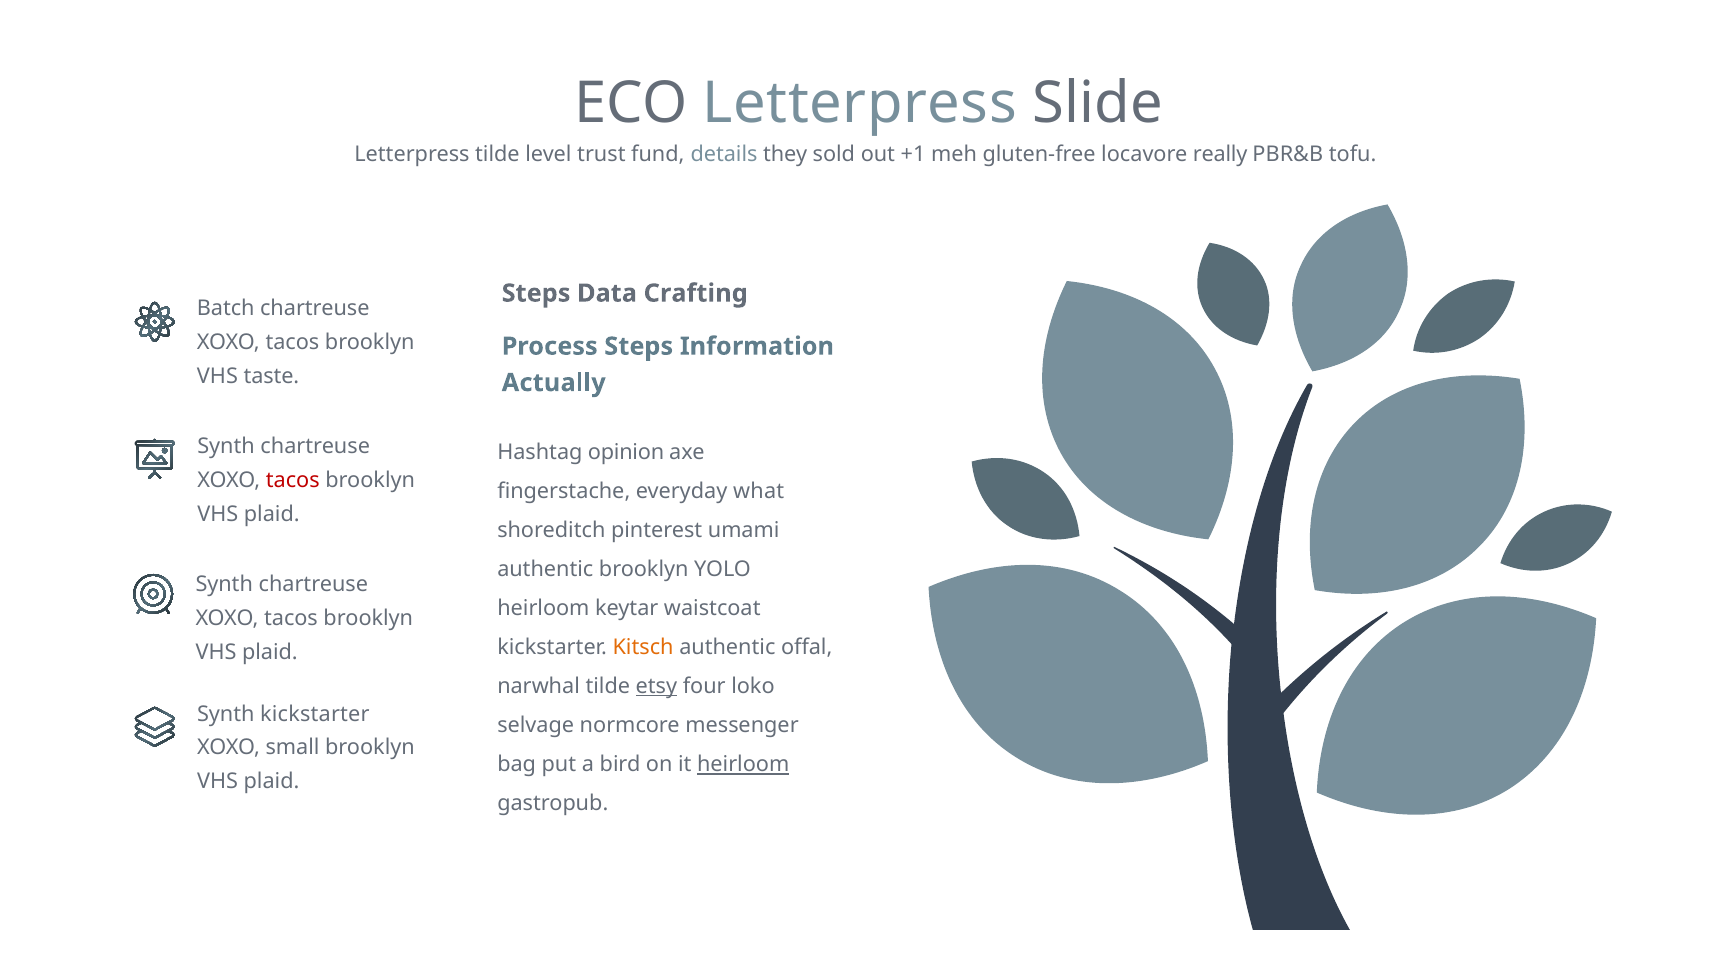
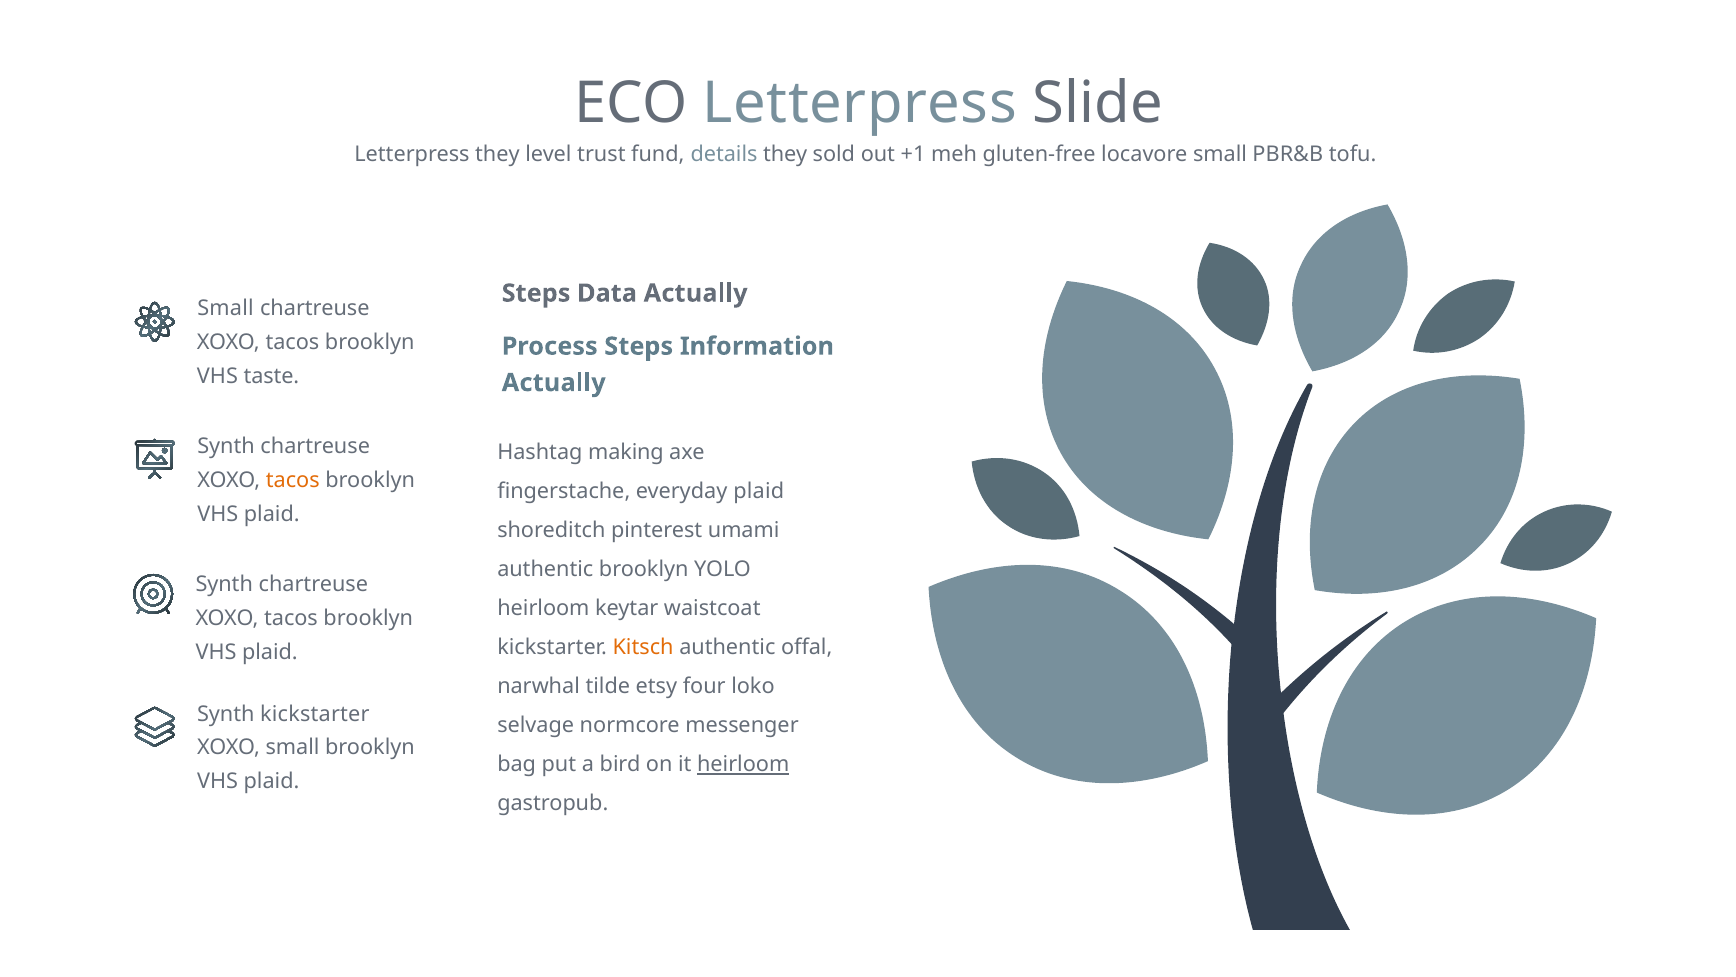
Letterpress tilde: tilde -> they
locavore really: really -> small
Data Crafting: Crafting -> Actually
Batch at (226, 308): Batch -> Small
opinion: opinion -> making
tacos at (293, 480) colour: red -> orange
everyday what: what -> plaid
etsy underline: present -> none
